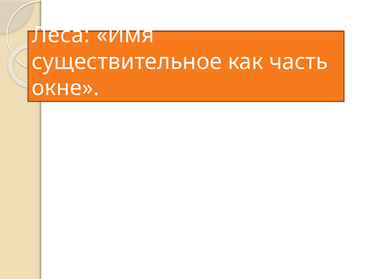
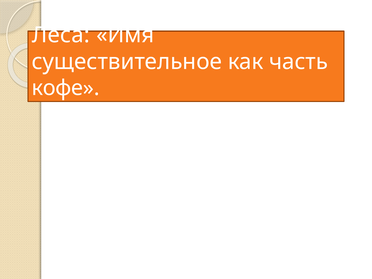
окне: окне -> кофе
